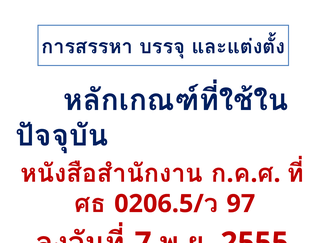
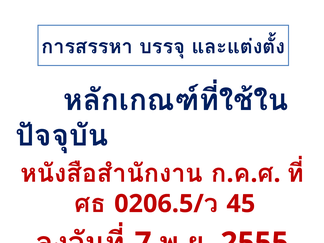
97: 97 -> 45
